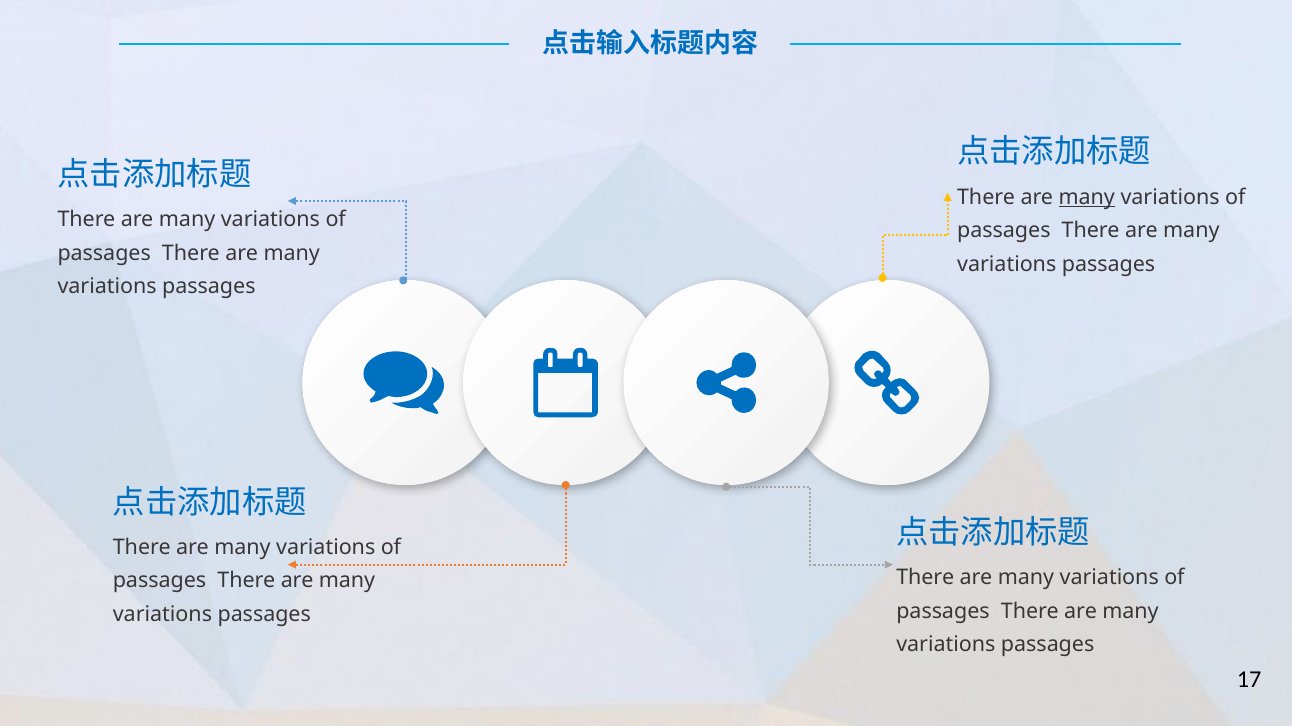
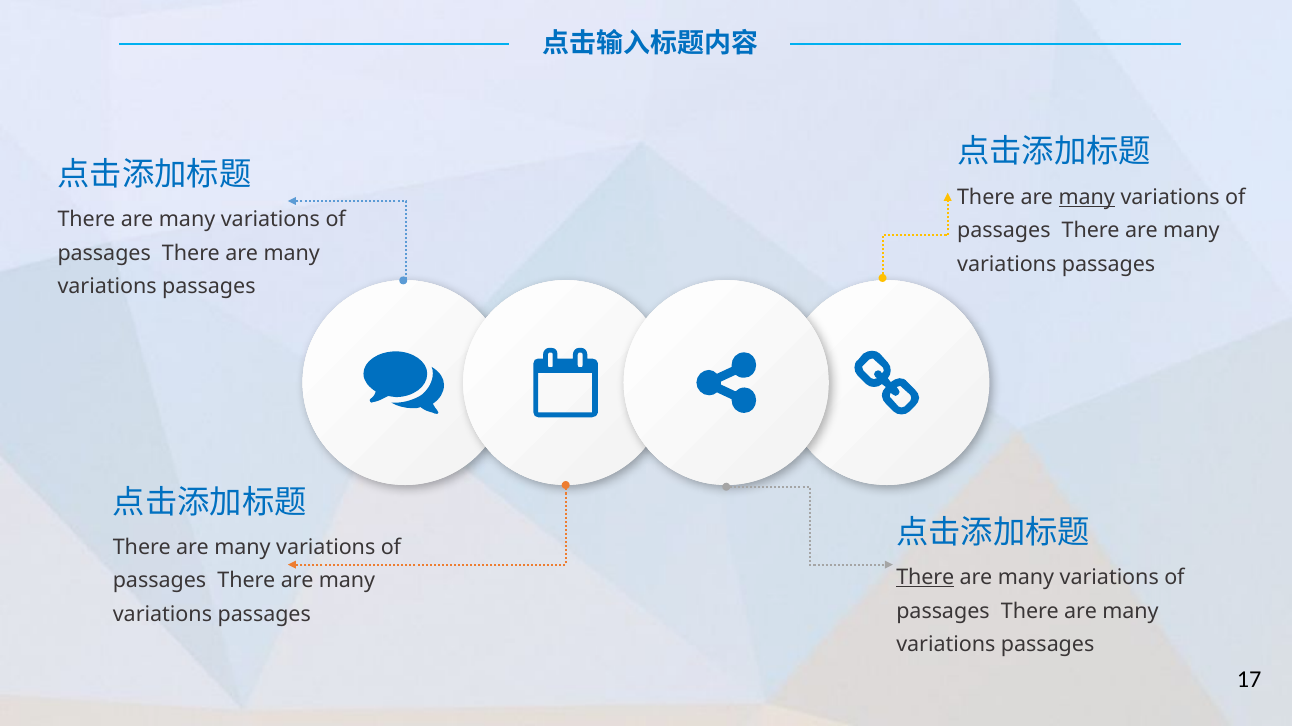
There at (925, 578) underline: none -> present
